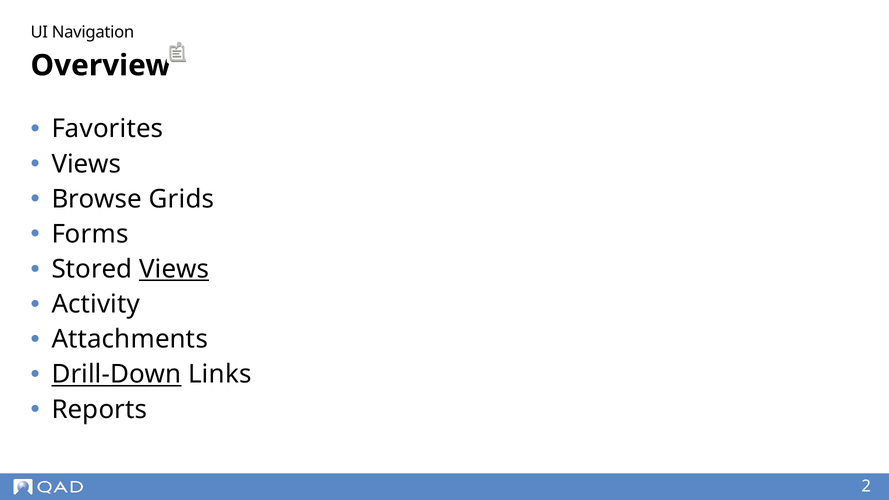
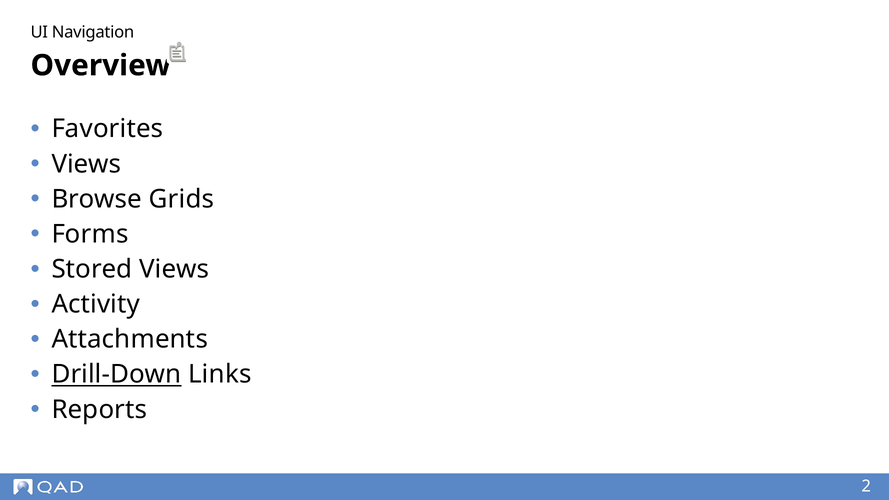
Views at (174, 269) underline: present -> none
